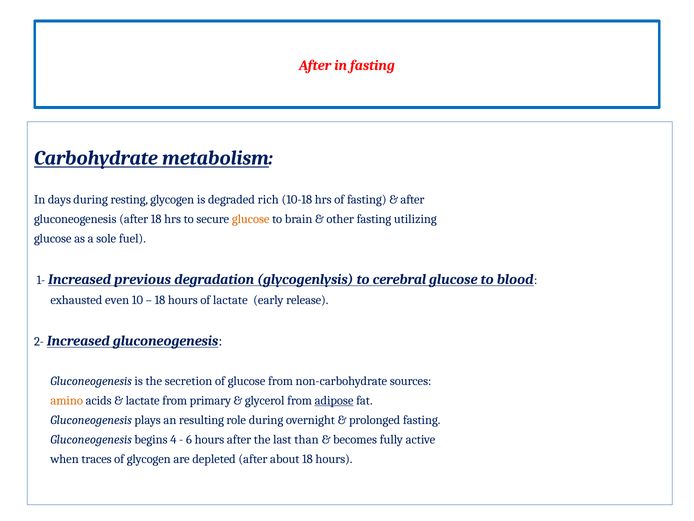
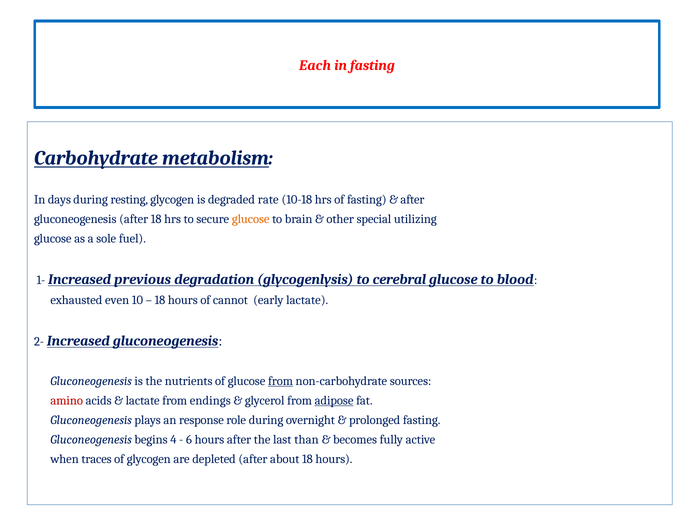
After at (315, 65): After -> Each
rich: rich -> rate
other fasting: fasting -> special
of lactate: lactate -> cannot
early release: release -> lactate
secretion: secretion -> nutrients
from at (281, 381) underline: none -> present
amino colour: orange -> red
primary: primary -> endings
resulting: resulting -> response
